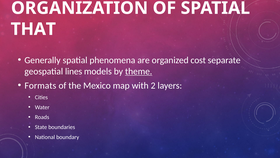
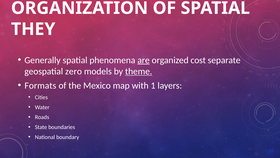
THAT: THAT -> THEY
are underline: none -> present
lines: lines -> zero
2: 2 -> 1
